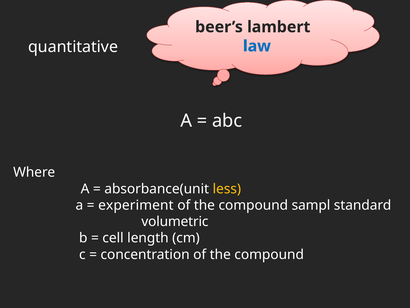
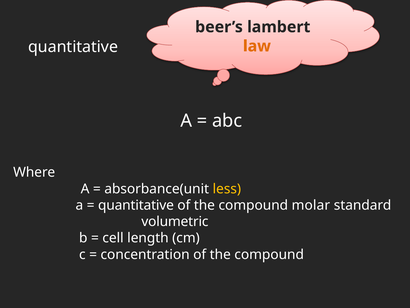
law colour: blue -> orange
experiment at (136, 205): experiment -> quantitative
sampl: sampl -> molar
